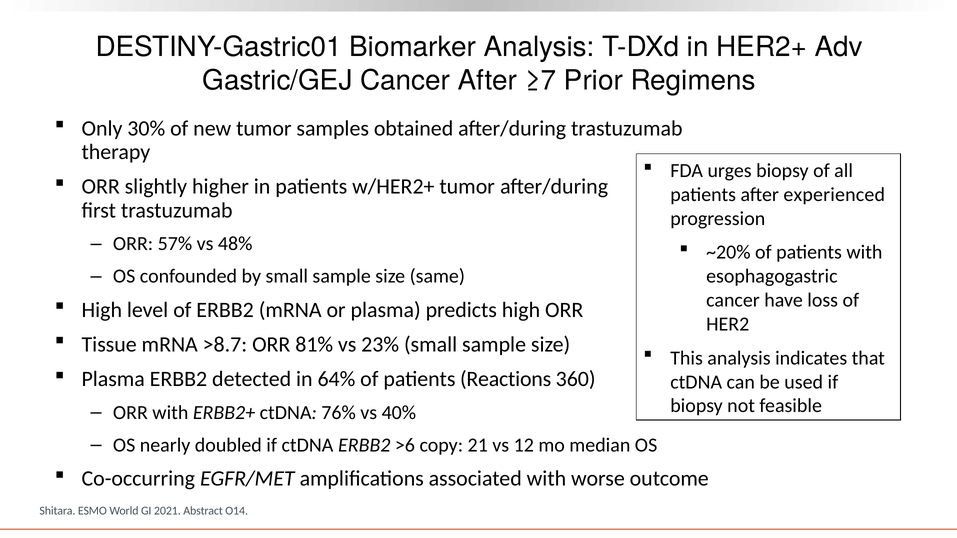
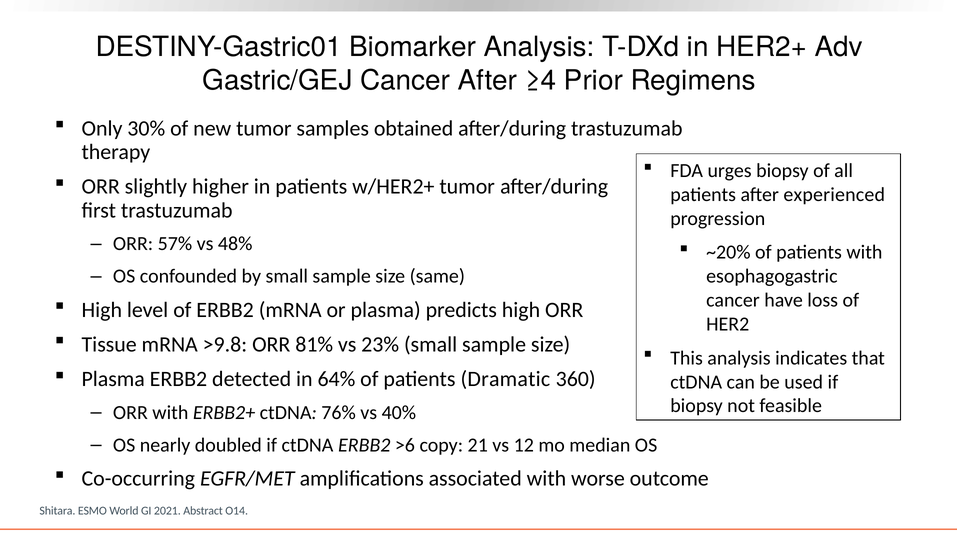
≥7: ≥7 -> ≥4
>8.7: >8.7 -> >9.8
Reactions: Reactions -> Dramatic
